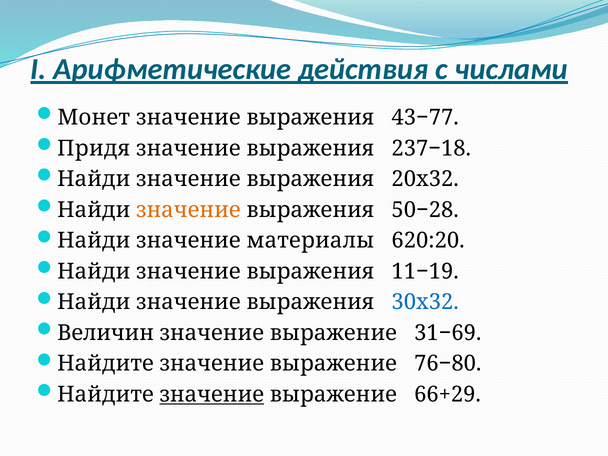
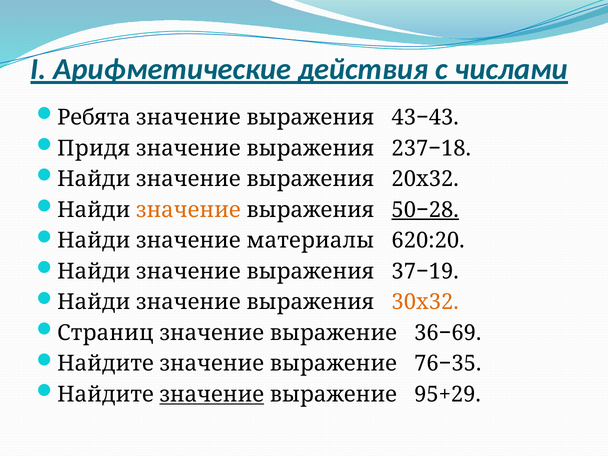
Монет: Монет -> Ребята
43−77: 43−77 -> 43−43
50−28 underline: none -> present
11−19: 11−19 -> 37−19
30х32 colour: blue -> orange
Величин: Величин -> Страниц
31−69: 31−69 -> 36−69
76−80: 76−80 -> 76−35
66+29: 66+29 -> 95+29
